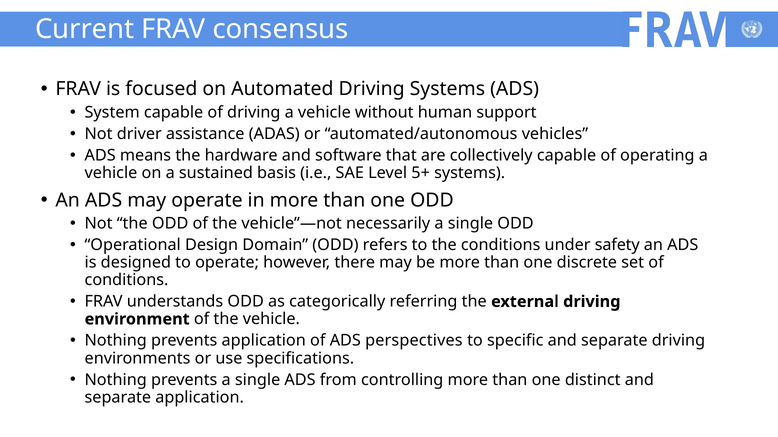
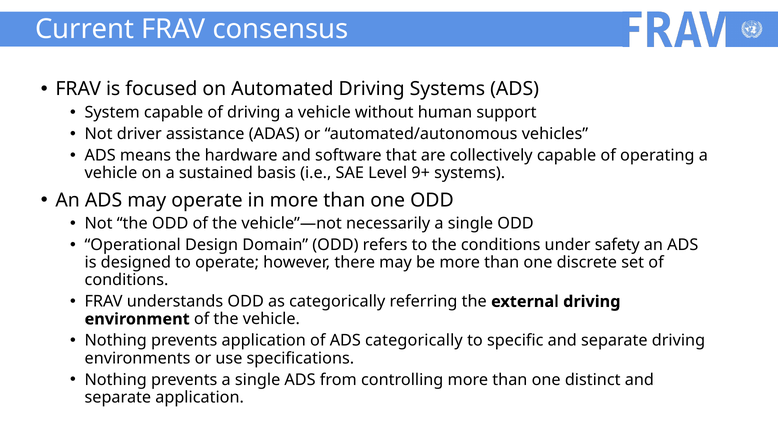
5+: 5+ -> 9+
ADS perspectives: perspectives -> categorically
